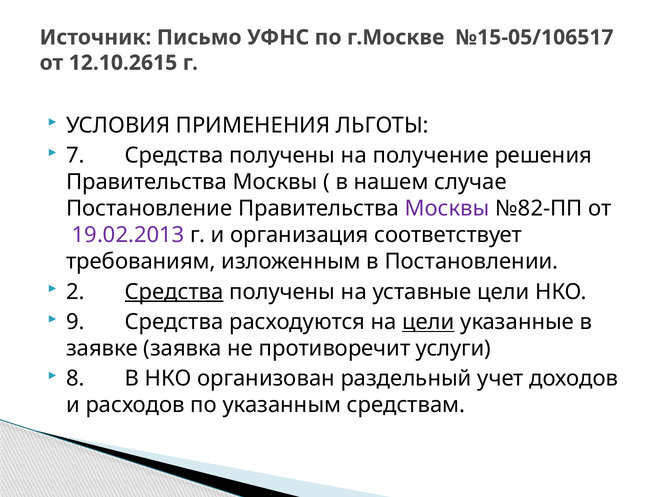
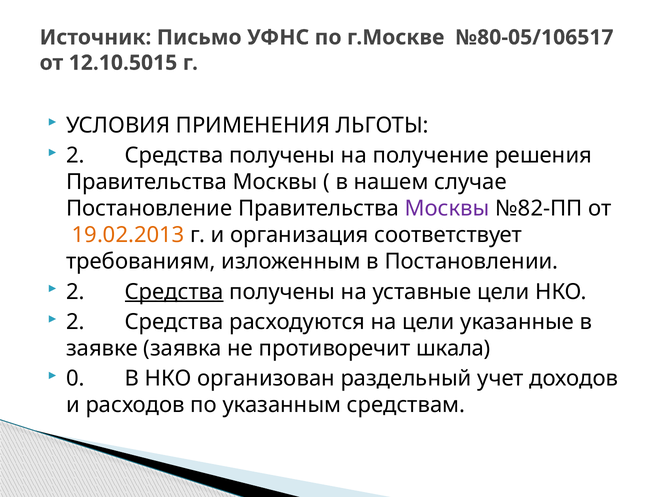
№15-05/106517: №15-05/106517 -> №80-05/106517
12.10.2615: 12.10.2615 -> 12.10.5015
7 at (75, 155): 7 -> 2
19.02.2013 colour: purple -> orange
9 at (75, 322): 9 -> 2
цели at (428, 322) underline: present -> none
услуги: услуги -> шкала
8: 8 -> 0
